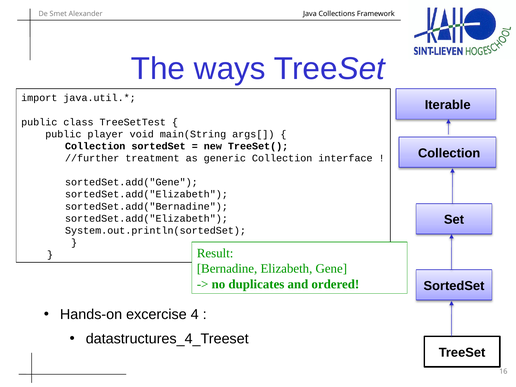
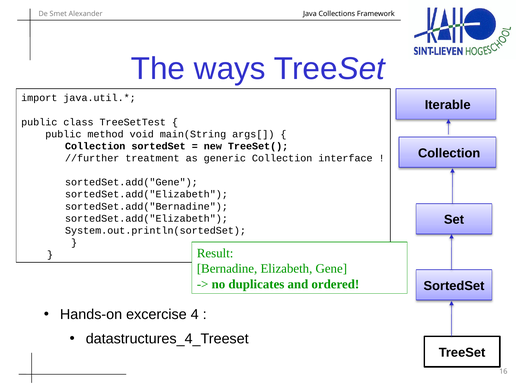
player: player -> method
